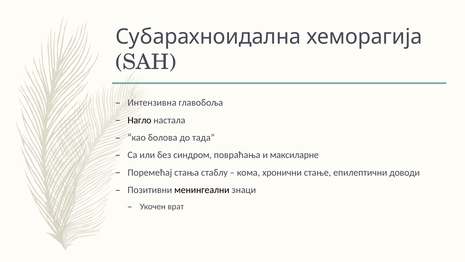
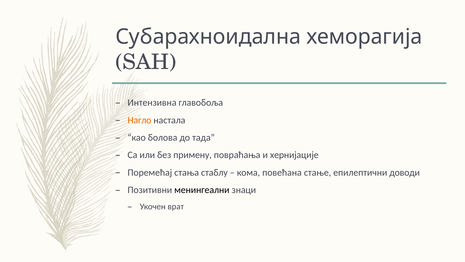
Нагло colour: black -> orange
синдром: синдром -> примену
максиларне: максиларне -> хернијације
хронични: хронични -> повећана
